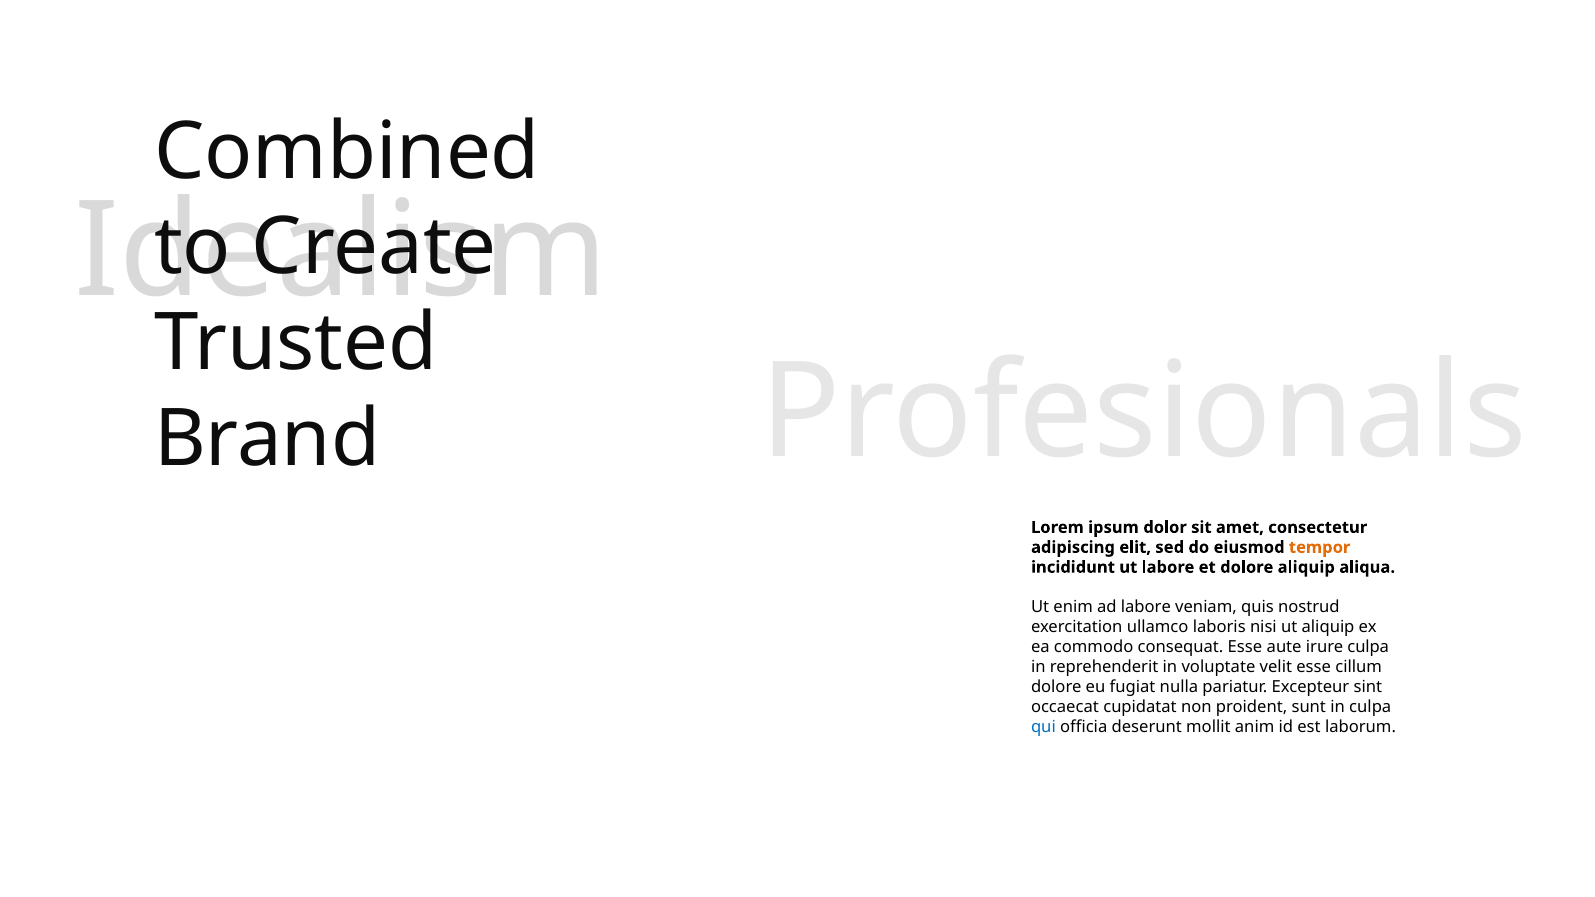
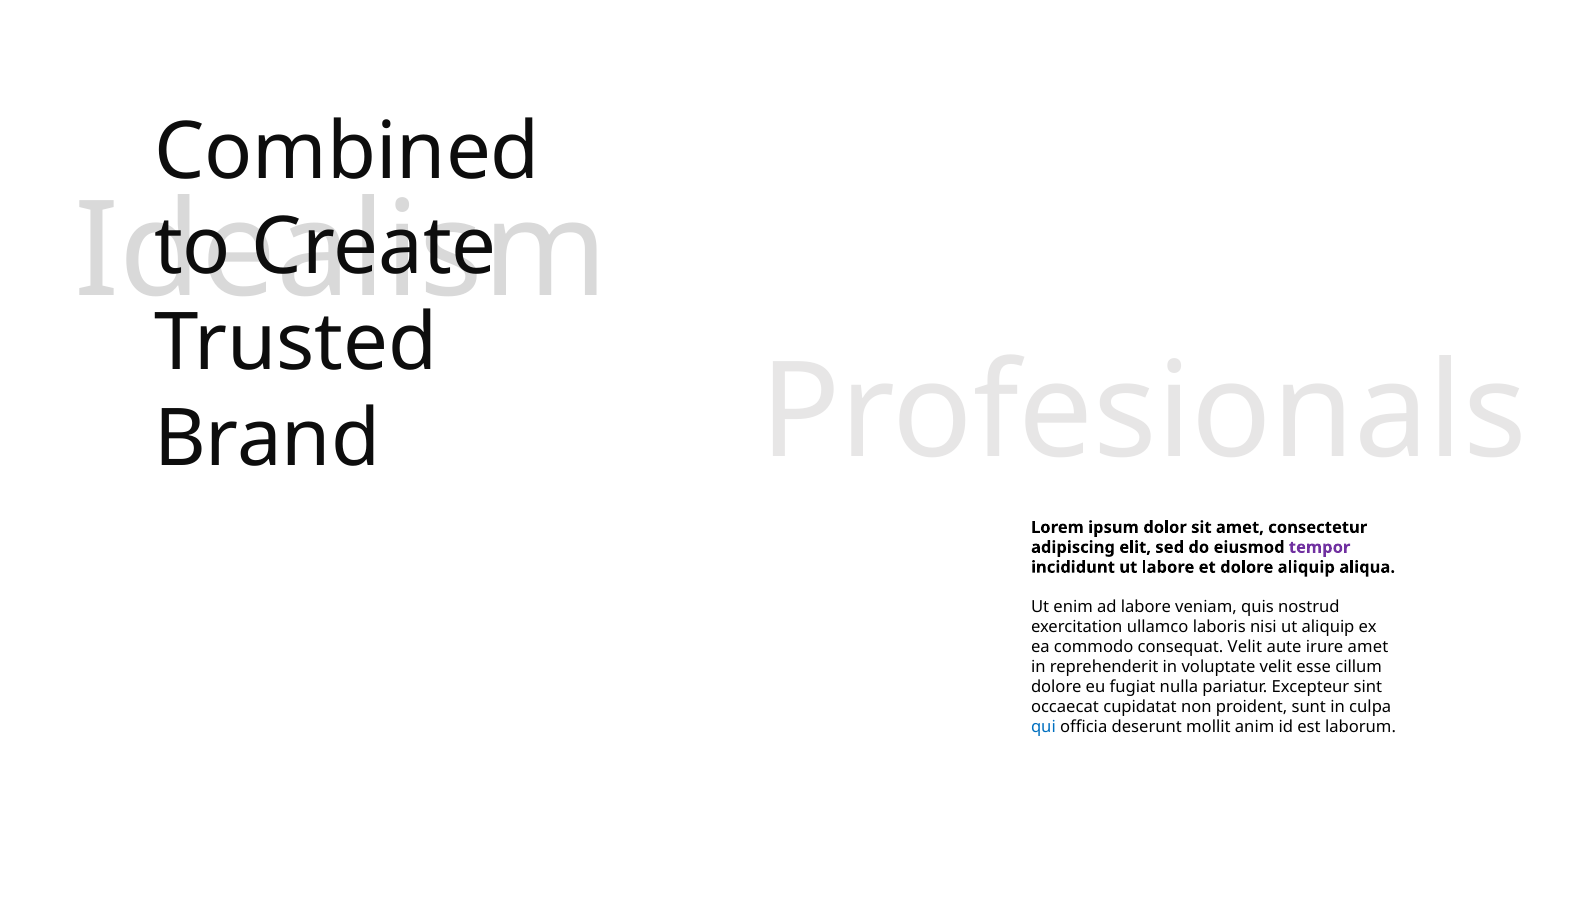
tempor colour: orange -> purple
consequat Esse: Esse -> Velit
irure culpa: culpa -> amet
